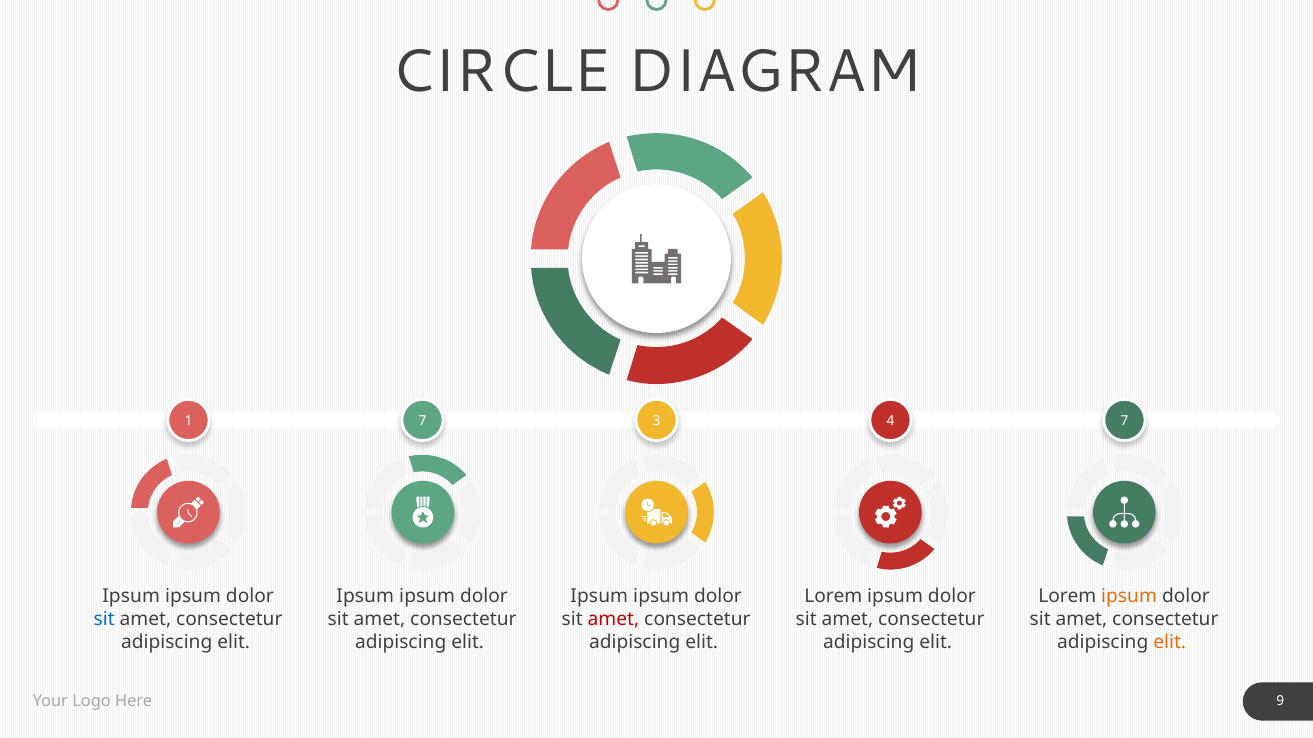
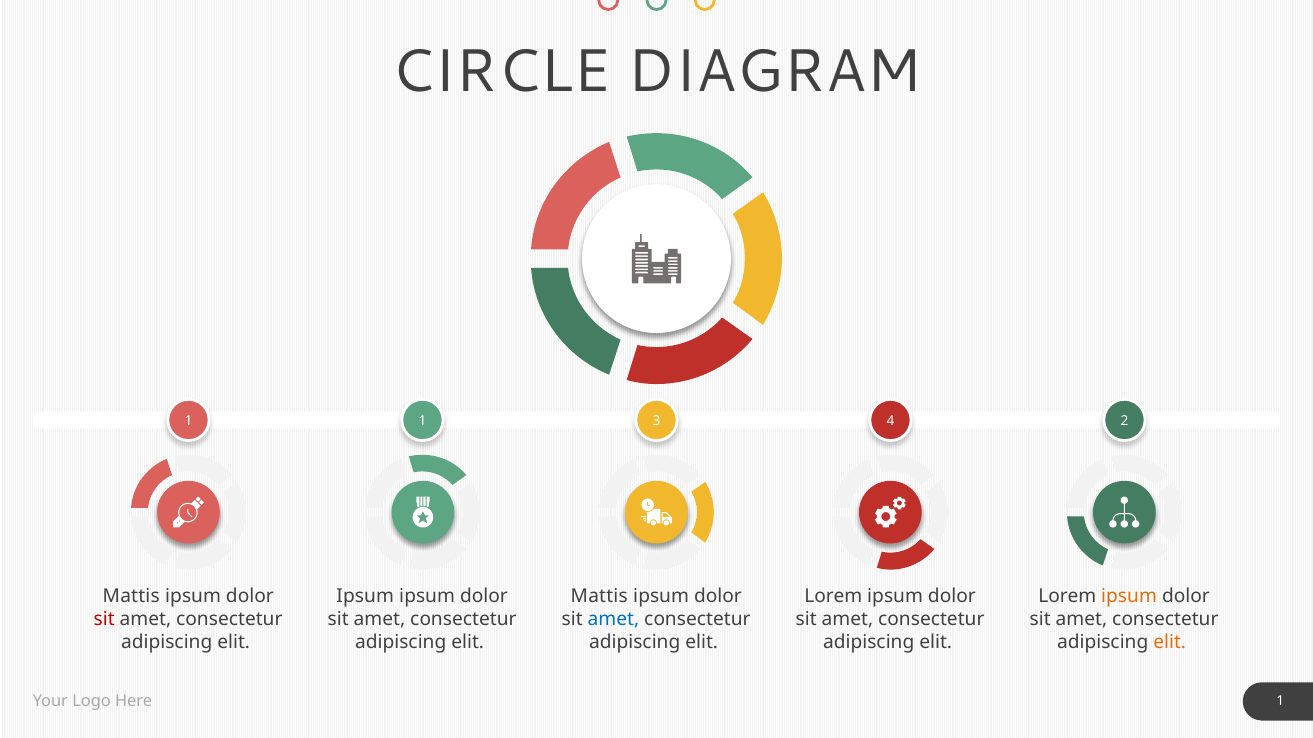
1 7: 7 -> 1
4 7: 7 -> 2
Ipsum at (131, 597): Ipsum -> Mattis
Ipsum at (599, 597): Ipsum -> Mattis
sit at (104, 620) colour: blue -> red
amet at (613, 620) colour: red -> blue
Here 9: 9 -> 1
